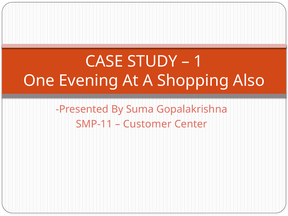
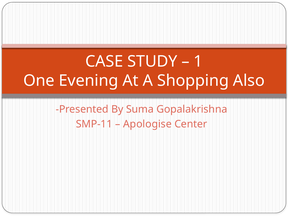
Customer: Customer -> Apologise
